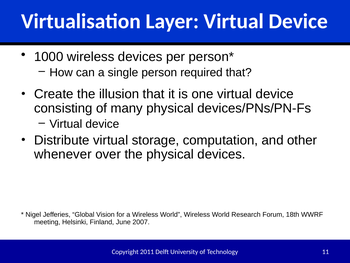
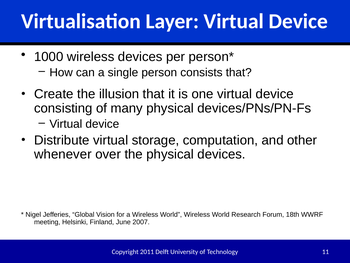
required: required -> consists
